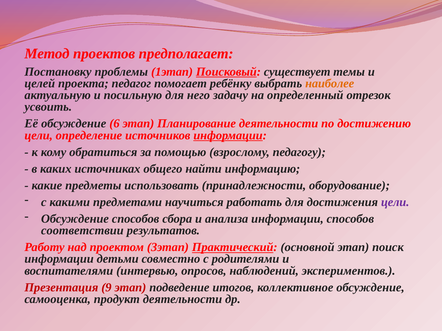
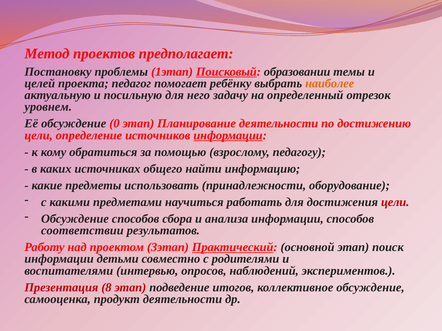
существует: существует -> образовании
усвоить: усвоить -> уровнем
6: 6 -> 0
цели at (395, 202) colour: purple -> red
9: 9 -> 8
